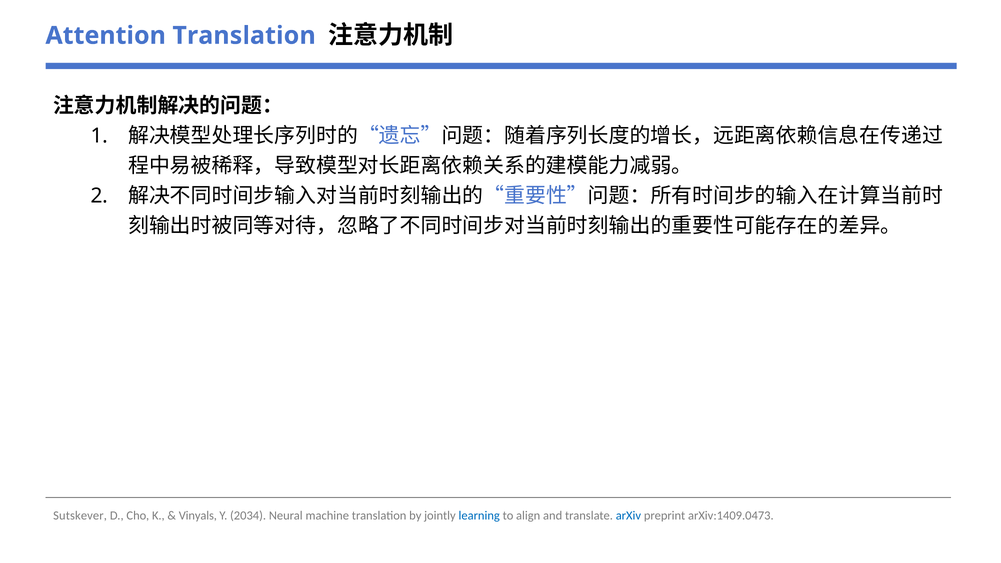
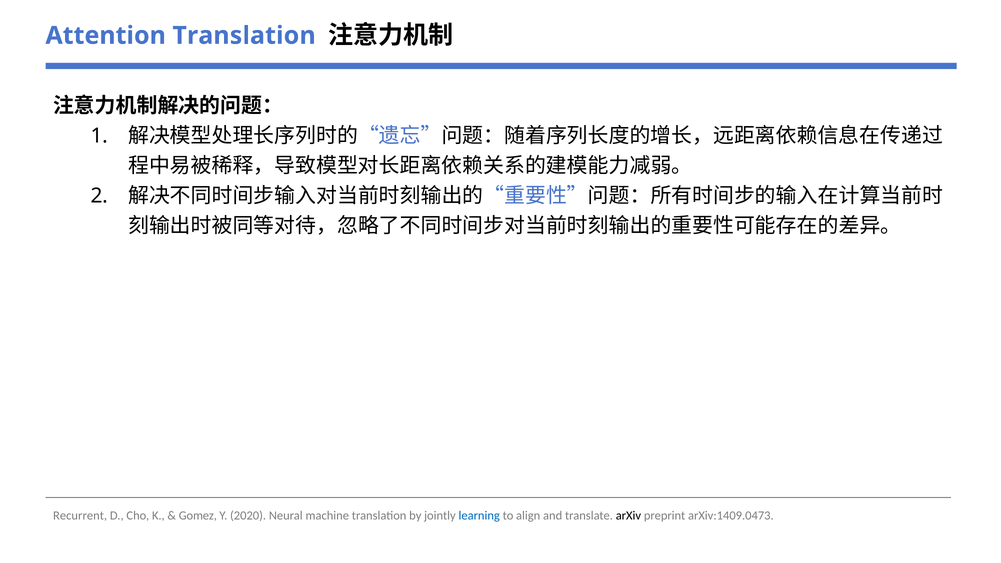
Sutskever: Sutskever -> Recurrent
Vinyals: Vinyals -> Gomez
2034: 2034 -> 2020
arXiv colour: blue -> black
